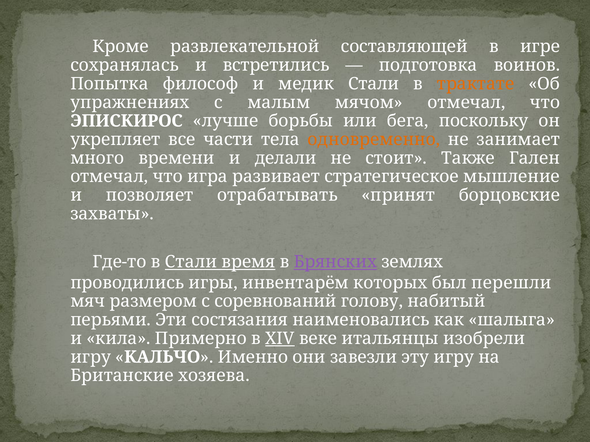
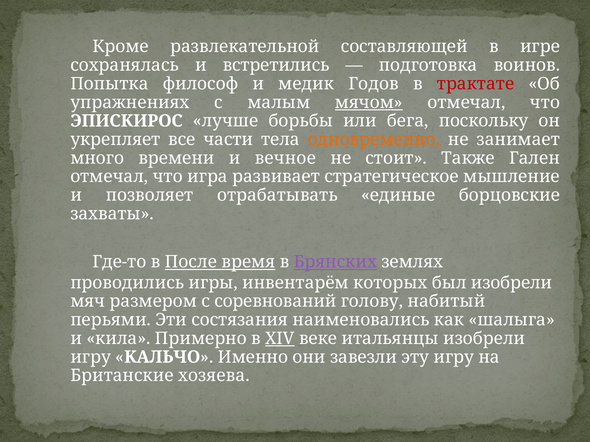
медик Стали: Стали -> Годов
трактате colour: orange -> red
мячом underline: none -> present
делали: делали -> вечное
принят: принят -> единые
в Стали: Стали -> После
был перешли: перешли -> изобрели
